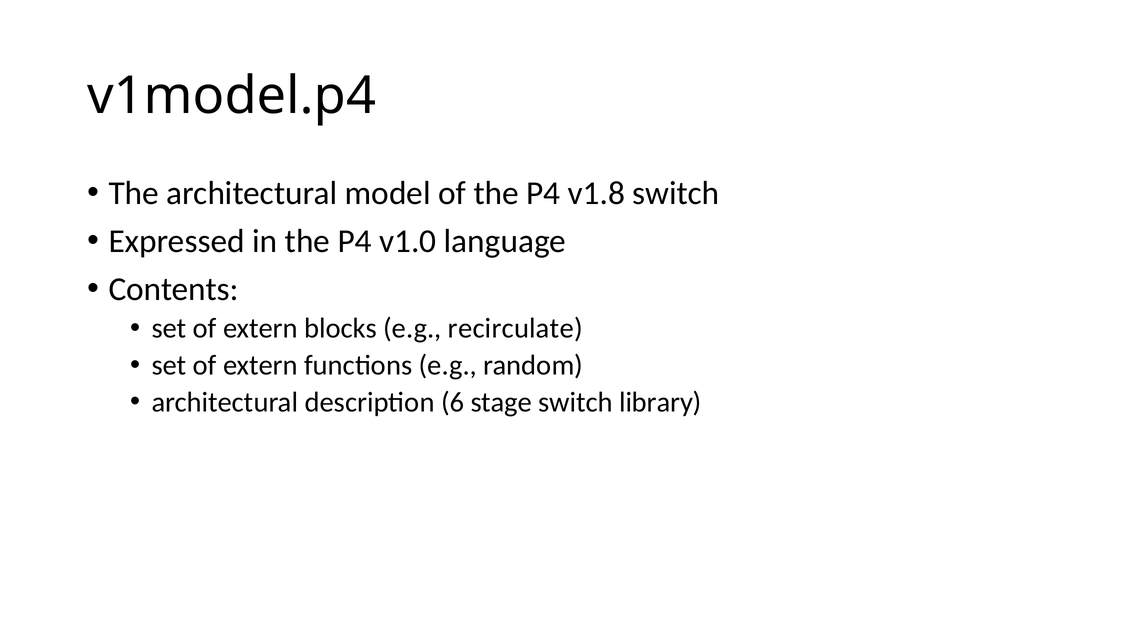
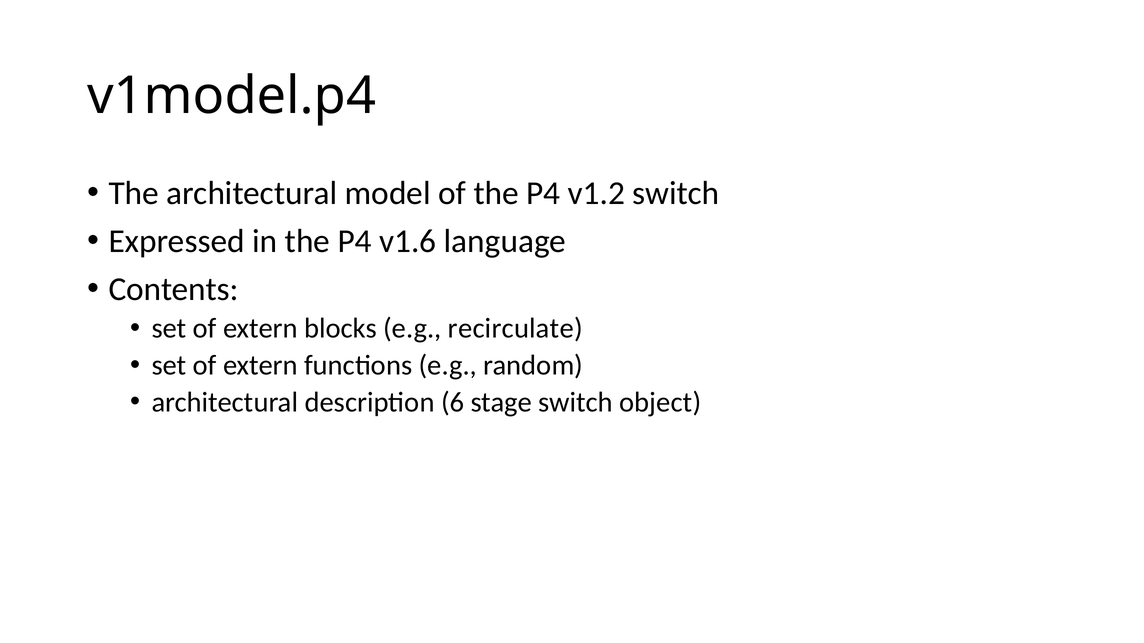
v1.8: v1.8 -> v1.2
v1.0: v1.0 -> v1.6
library: library -> object
